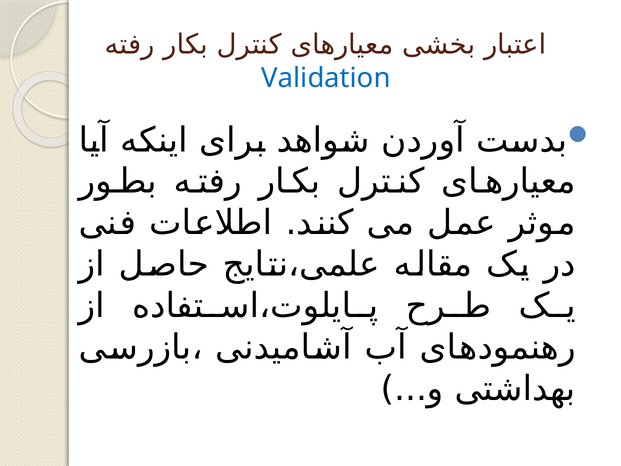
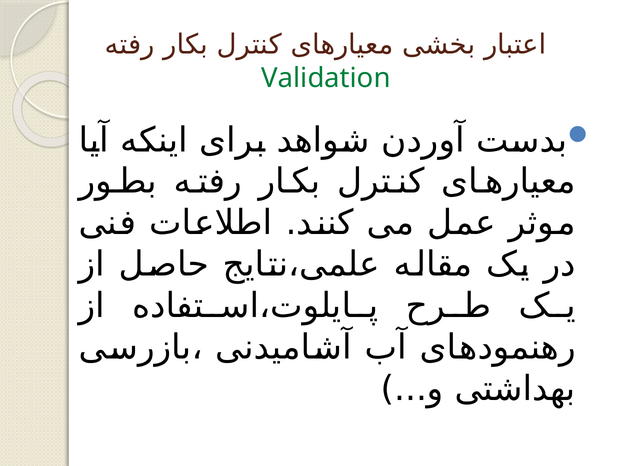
Validation colour: blue -> green
